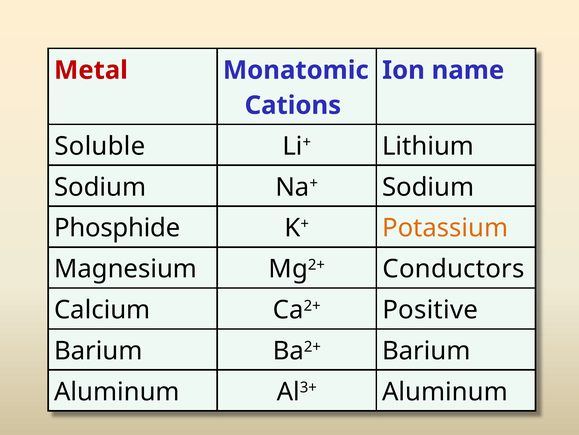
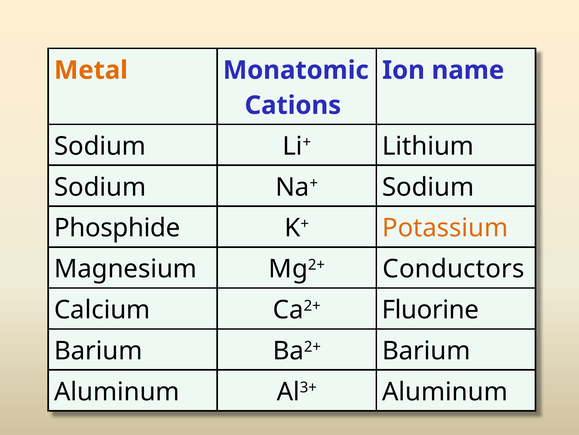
Metal colour: red -> orange
Soluble at (100, 146): Soluble -> Sodium
Positive: Positive -> Fluorine
